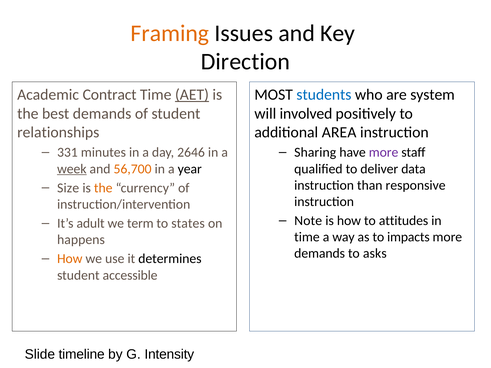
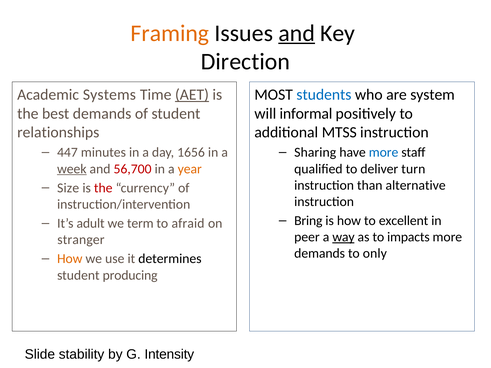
and at (297, 33) underline: none -> present
Contract: Contract -> Systems
involved: involved -> informal
AREA: AREA -> MTSS
331: 331 -> 447
2646: 2646 -> 1656
more at (384, 153) colour: purple -> blue
56,700 colour: orange -> red
year colour: black -> orange
data: data -> turn
responsive: responsive -> alternative
the at (103, 188) colour: orange -> red
Note: Note -> Bring
attitudes: attitudes -> excellent
states: states -> afraid
time at (307, 237): time -> peer
way underline: none -> present
happens: happens -> stranger
asks: asks -> only
accessible: accessible -> producing
timeline: timeline -> stability
